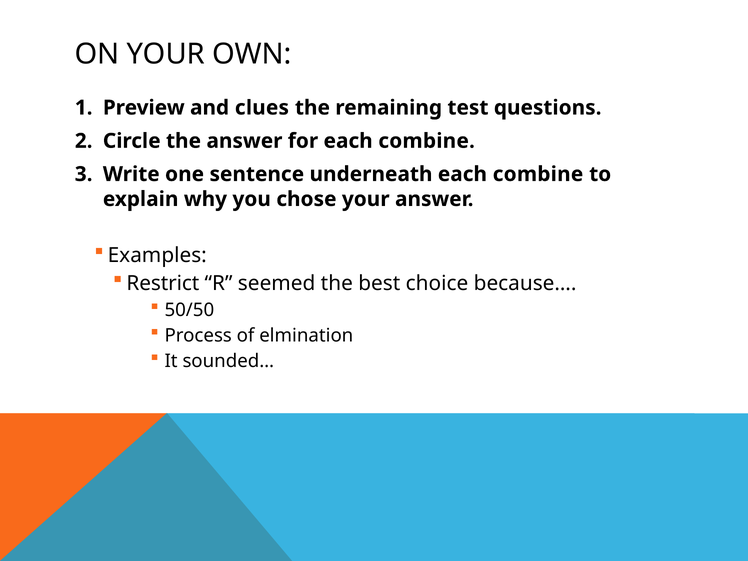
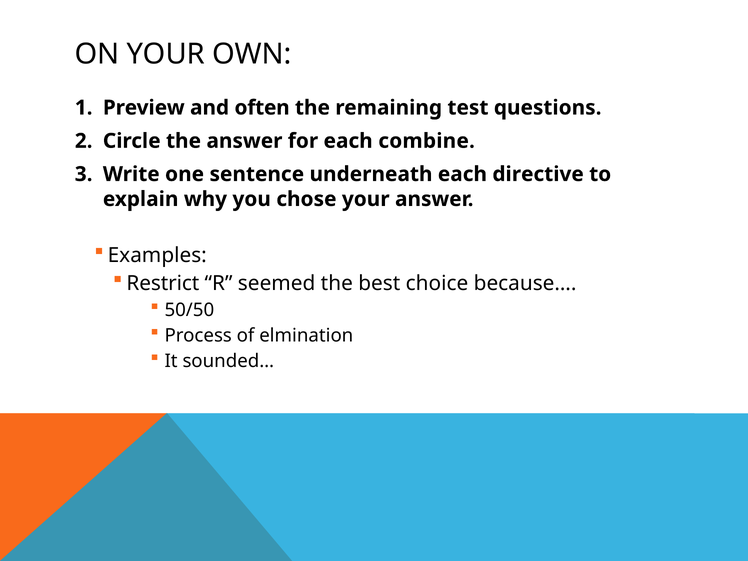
clues: clues -> often
underneath each combine: combine -> directive
